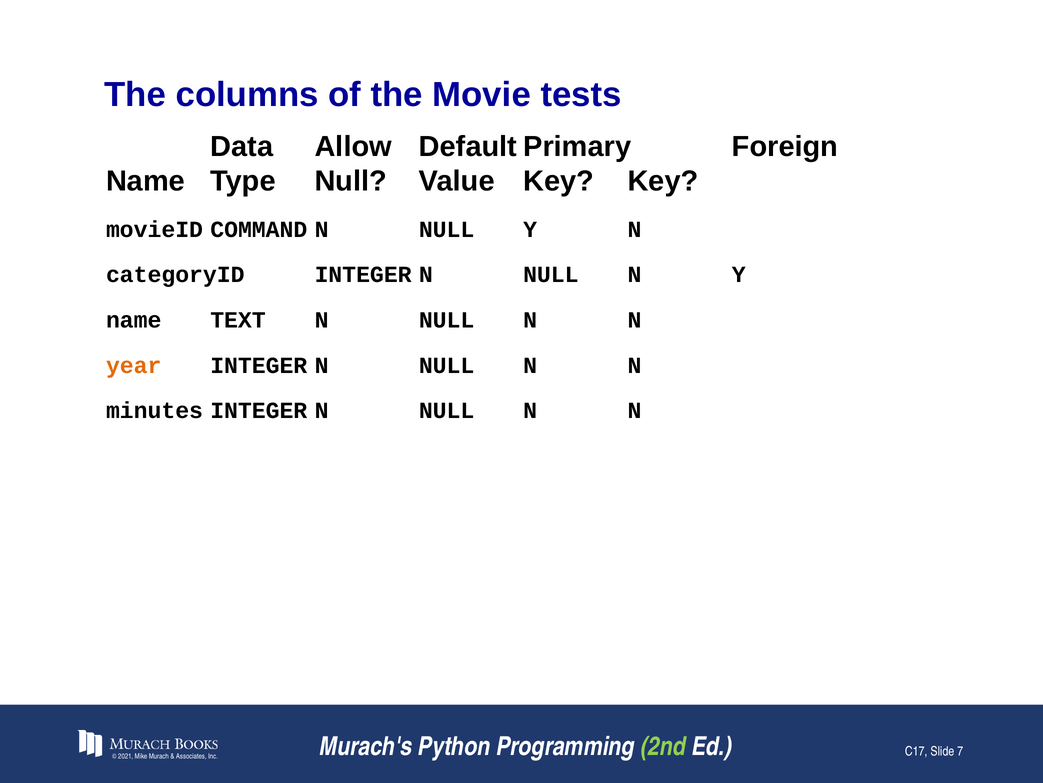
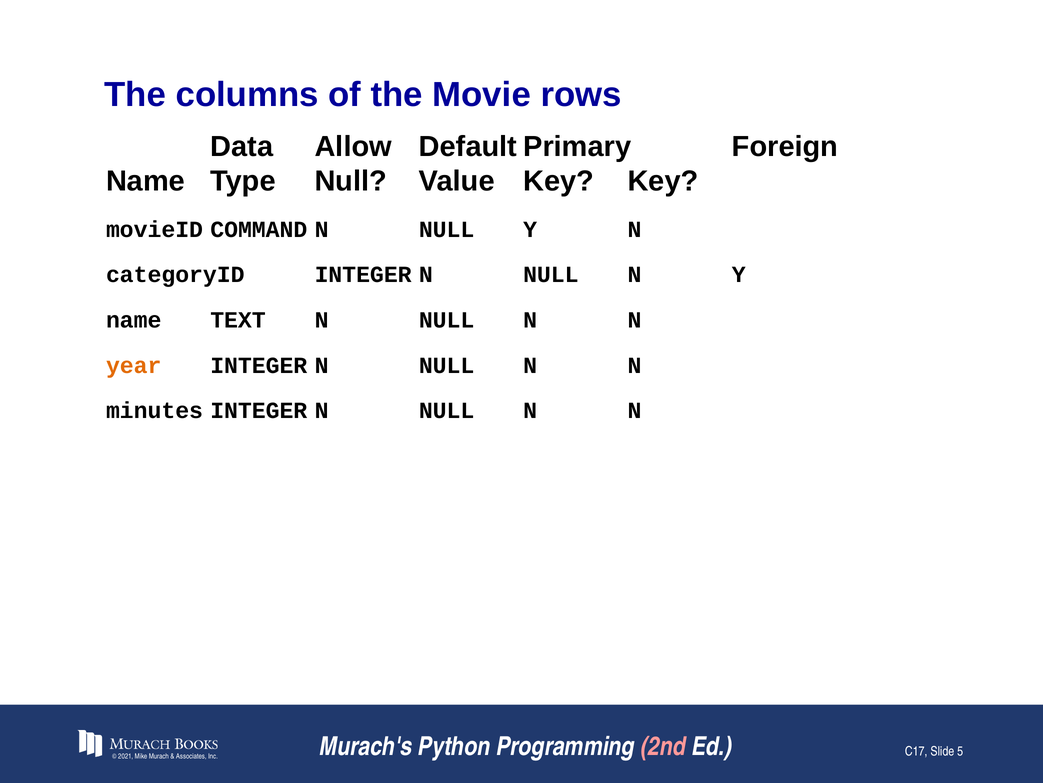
tests: tests -> rows
2nd colour: light green -> pink
7: 7 -> 5
